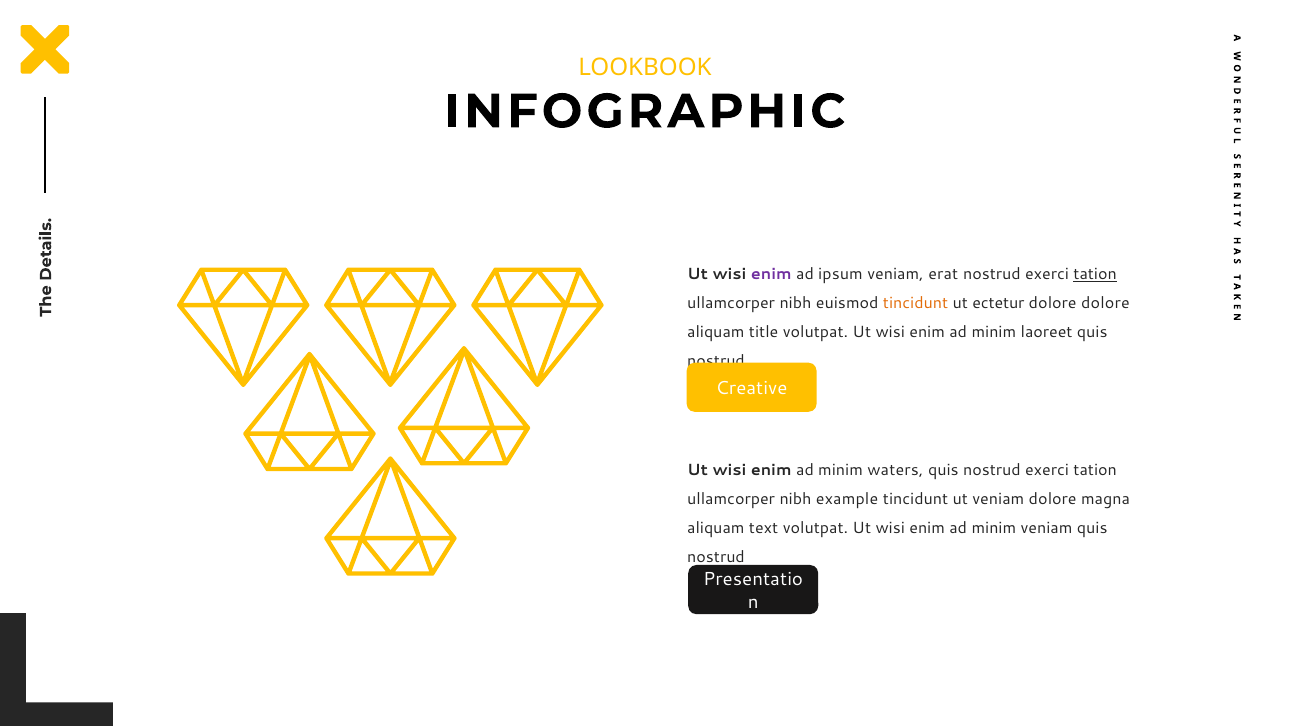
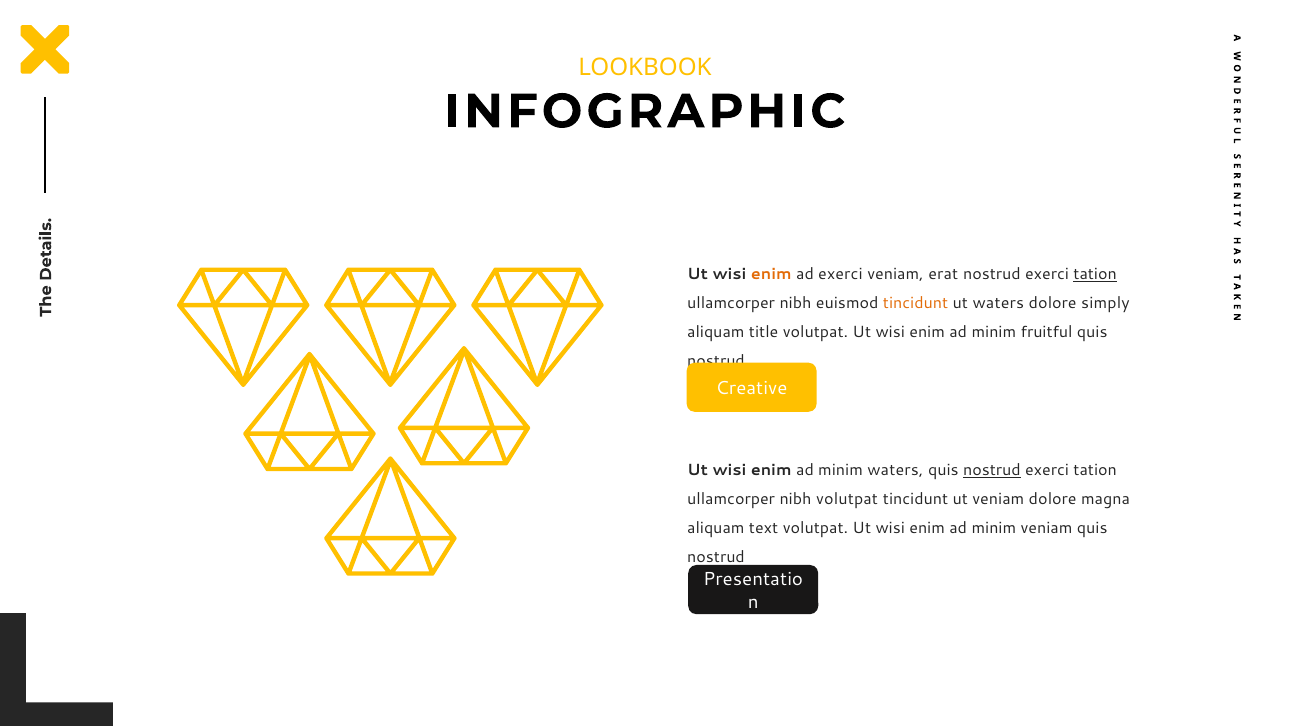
enim at (771, 274) colour: purple -> orange
ad ipsum: ipsum -> exerci
ut ectetur: ectetur -> waters
dolore dolore: dolore -> simply
laoreet: laoreet -> fruitful
nostrud at (992, 470) underline: none -> present
nibh example: example -> volutpat
